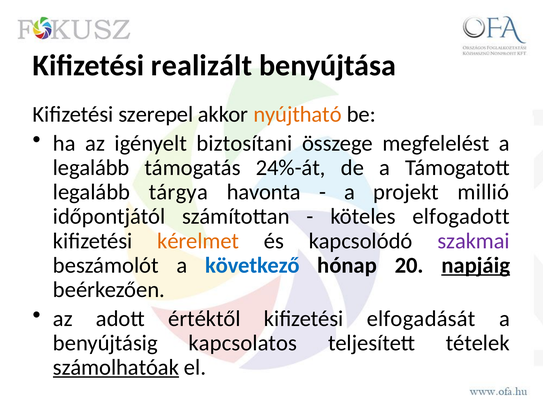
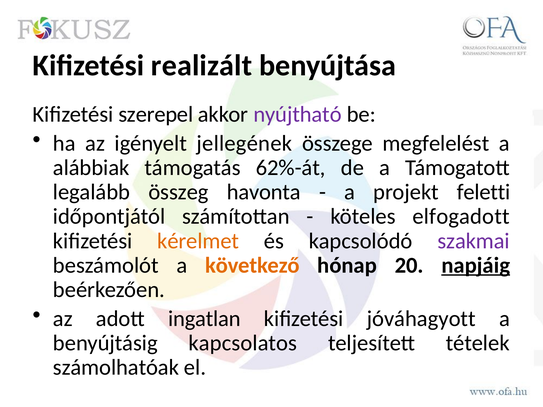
nyújtható colour: orange -> purple
biztosítani: biztosítani -> jellegének
legalább at (91, 168): legalább -> alábbiak
24%-át: 24%-át -> 62%-át
tárgya: tárgya -> összeg
millió: millió -> feletti
következő colour: blue -> orange
értéktől: értéktől -> ingatlan
elfogadását: elfogadását -> jóváhagyott
számolhatóak underline: present -> none
